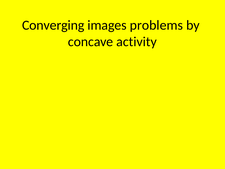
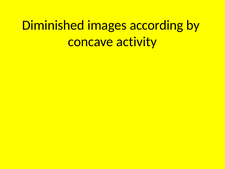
Converging: Converging -> Diminished
problems: problems -> according
